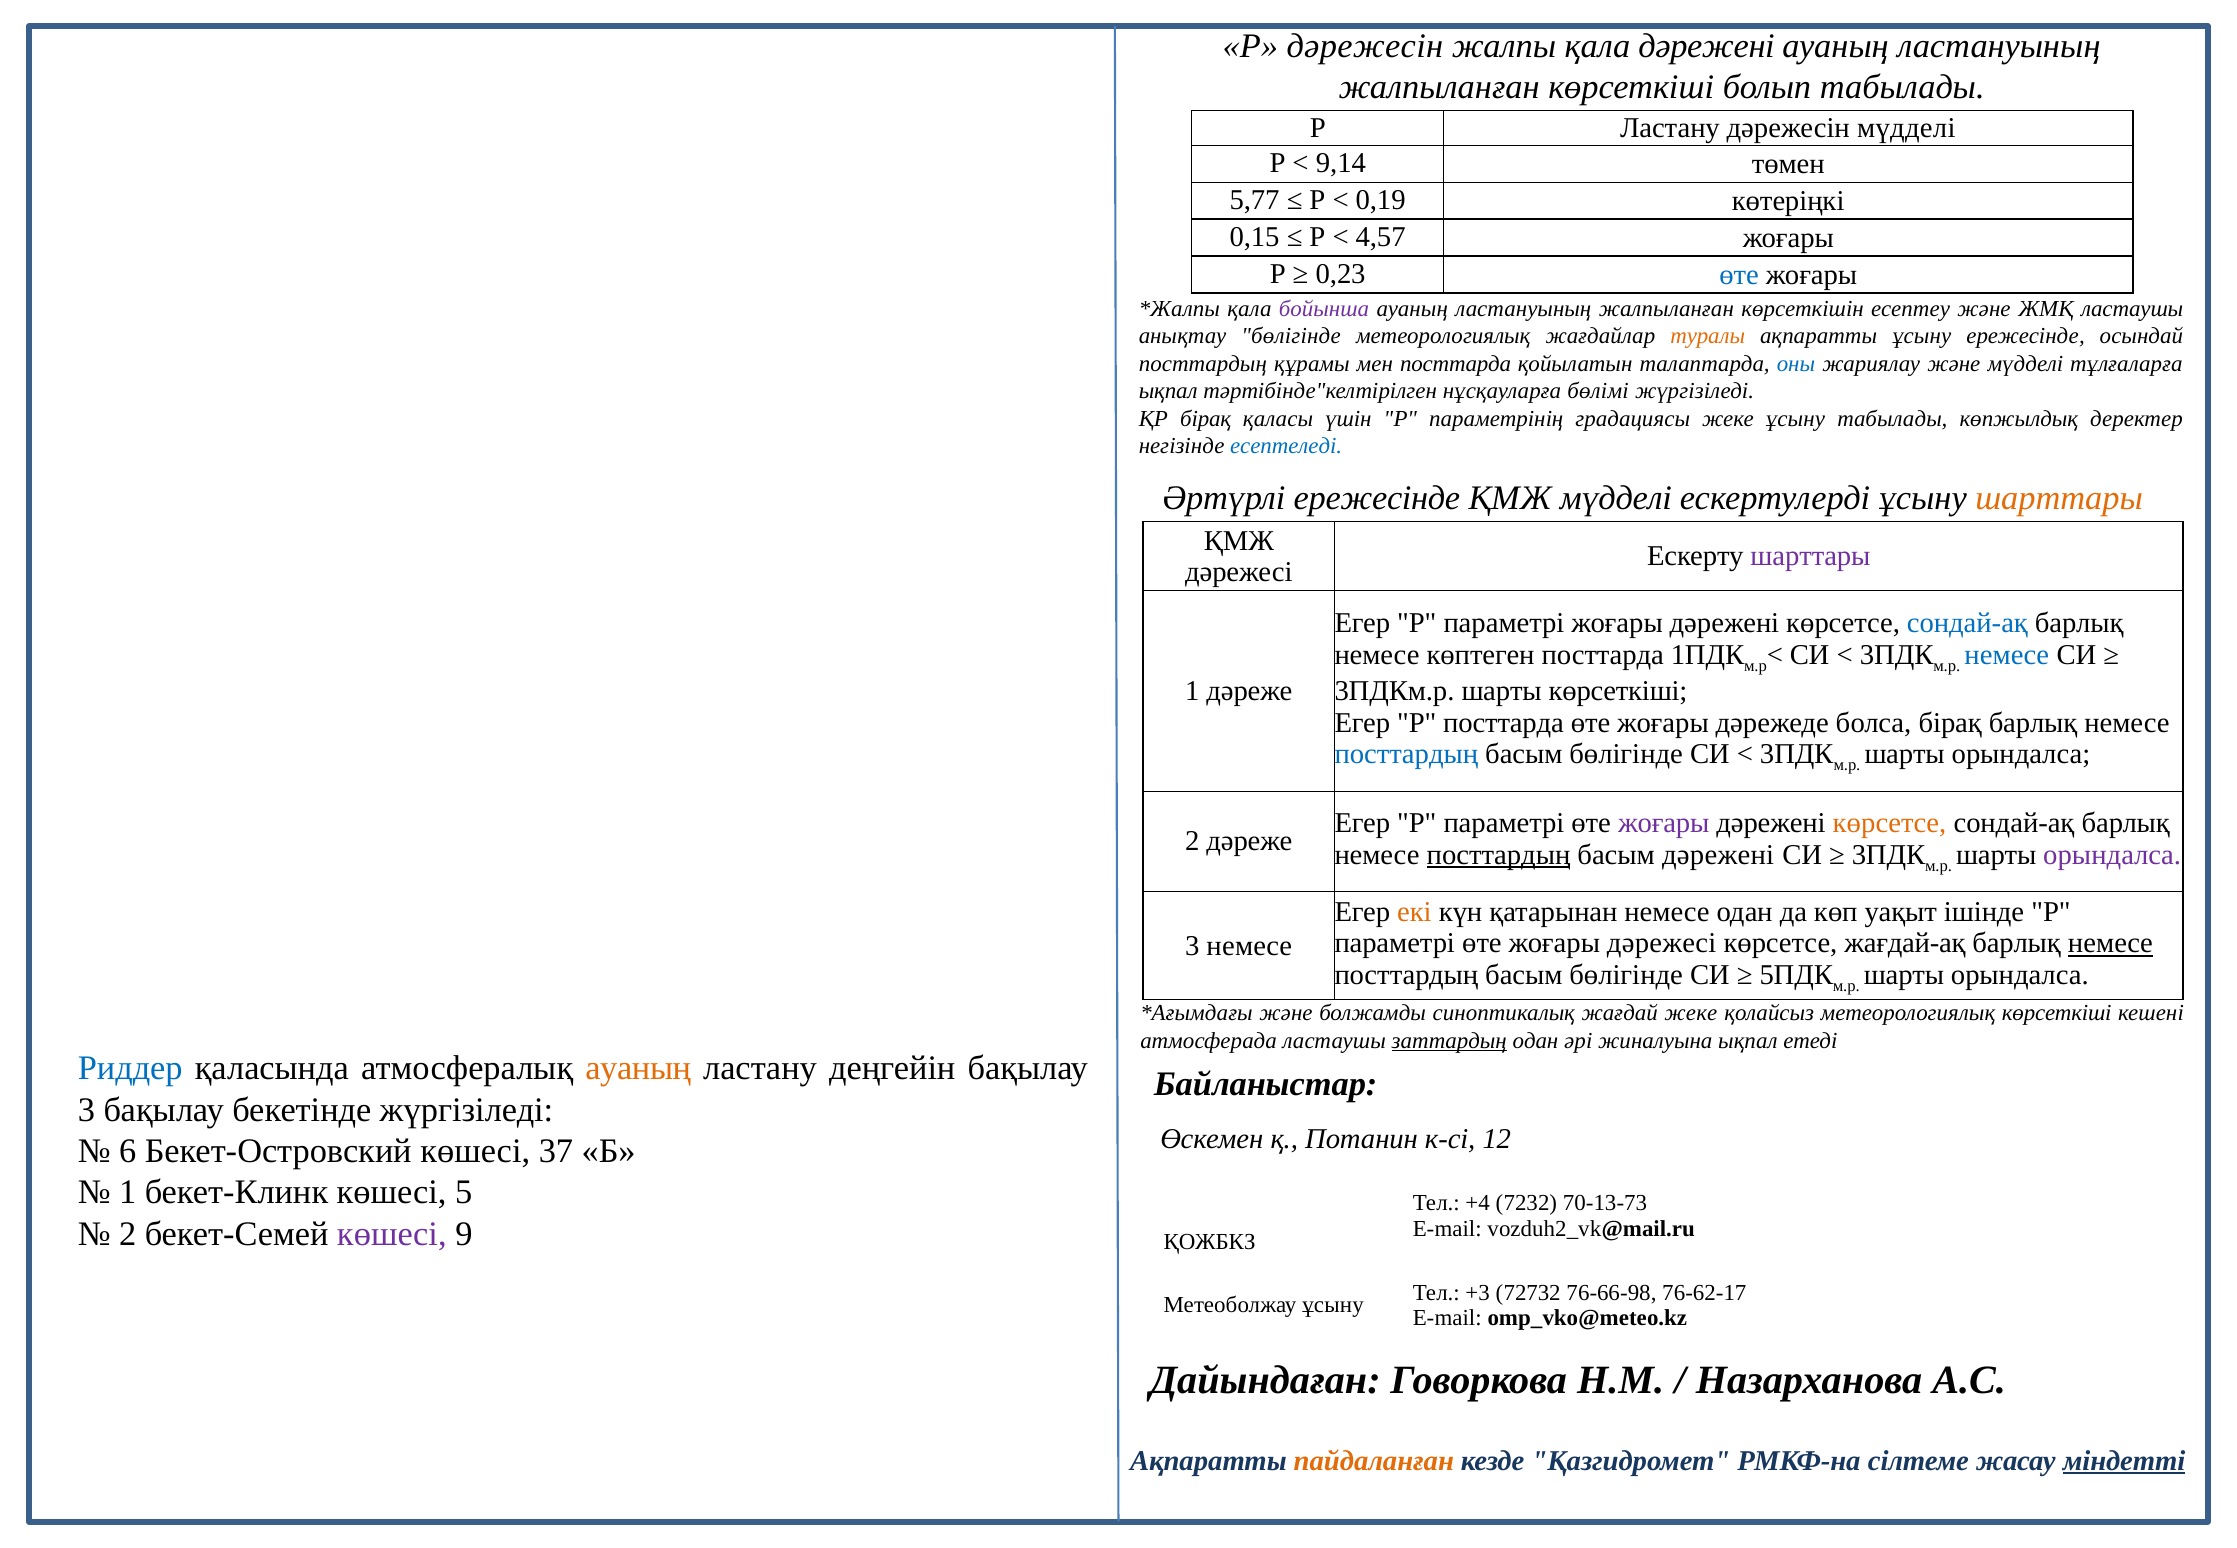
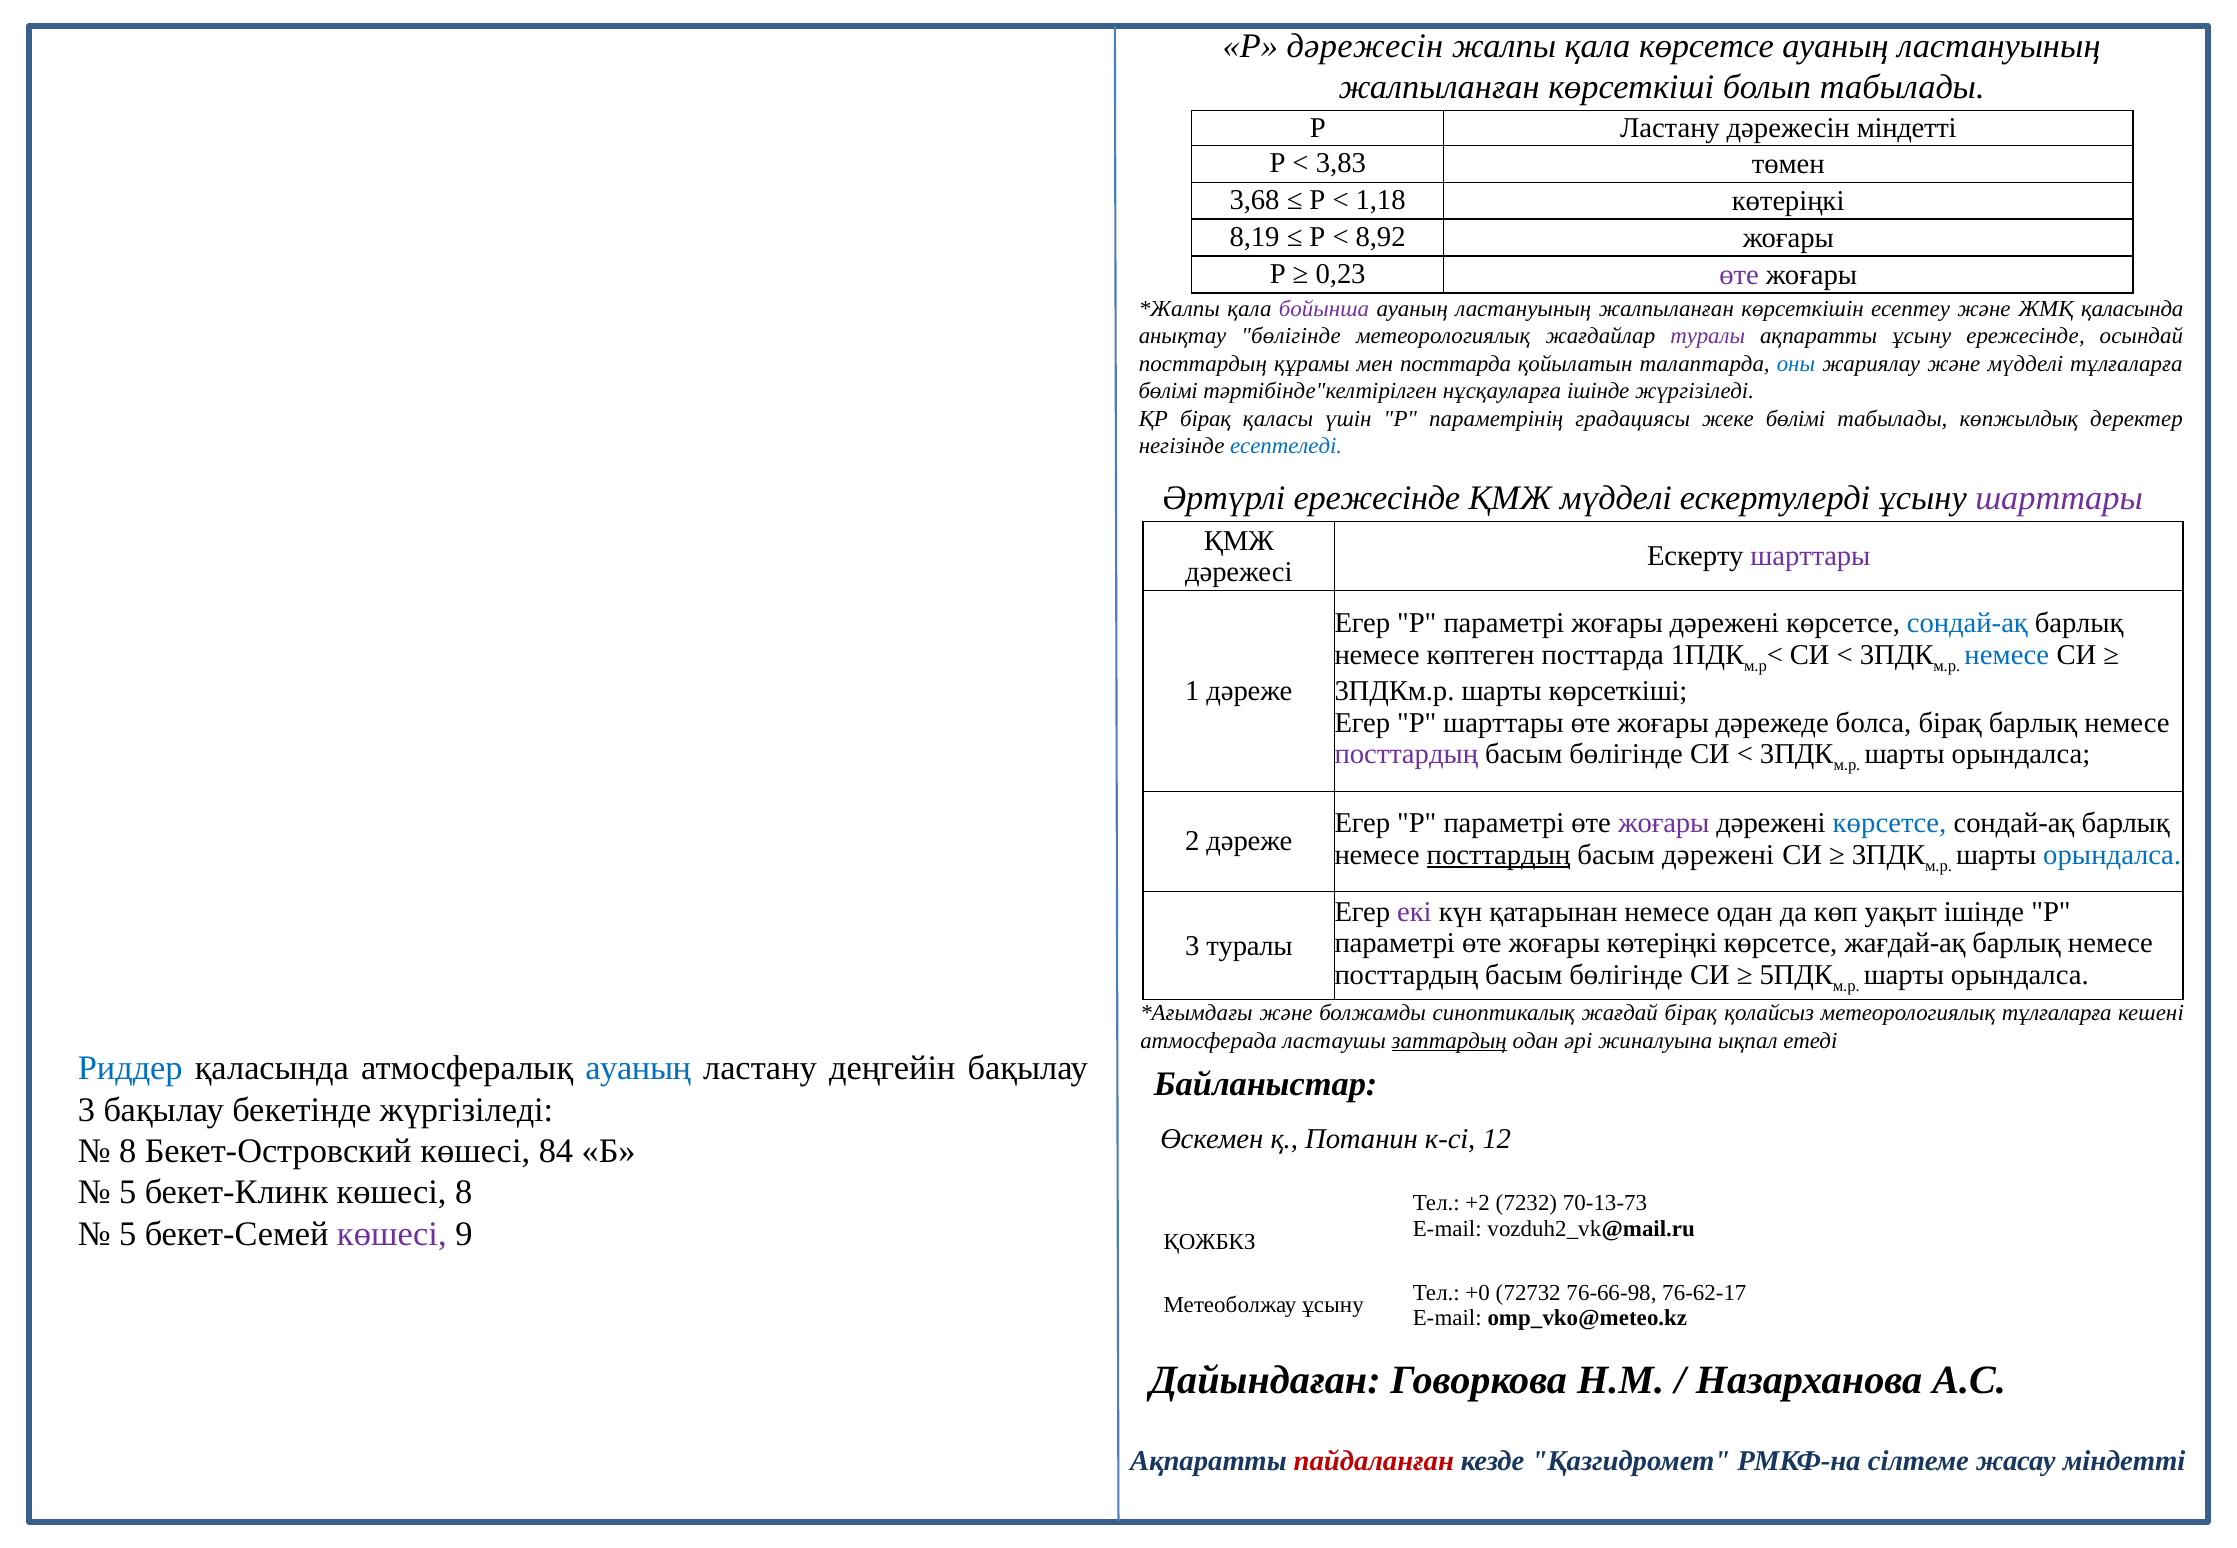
қала дәрежені: дәрежені -> көрсетсе
дәрежесін мүдделі: мүдделі -> міндетті
9,14: 9,14 -> 3,83
5,77: 5,77 -> 3,68
0,19: 0,19 -> 1,18
0,15: 0,15 -> 8,19
4,57: 4,57 -> 8,92
өте at (1739, 275) colour: blue -> purple
ЖМҚ ластаушы: ластаушы -> қаласында
туралы at (1708, 336) colour: orange -> purple
ықпал at (1168, 391): ықпал -> бөлімі
нұсқауларға бөлімі: бөлімі -> ішінде
жеке ұсыну: ұсыну -> бөлімі
шарттары at (2059, 499) colour: orange -> purple
P посттарда: посттарда -> шарттары
посттардың at (1406, 755) colour: blue -> purple
көрсетсе at (1890, 824) colour: orange -> blue
орындалса at (2112, 855) colour: purple -> blue
екі colour: orange -> purple
жоғары дәрежесі: дәрежесі -> көтеріңкі
немесе at (2110, 944) underline: present -> none
3 немесе: немесе -> туралы
жағдай жеке: жеке -> бірақ
метеорологиялық көрсеткіші: көрсеткіші -> тұлғаларға
ауаның at (638, 1069) colour: orange -> blue
6 at (128, 1152): 6 -> 8
37: 37 -> 84
1 at (128, 1193): 1 -> 5
көшесі 5: 5 -> 8
+4: +4 -> +2
2 at (128, 1234): 2 -> 5
+3: +3 -> +0
пайдаланған colour: orange -> red
міндетті at (2124, 1461) underline: present -> none
